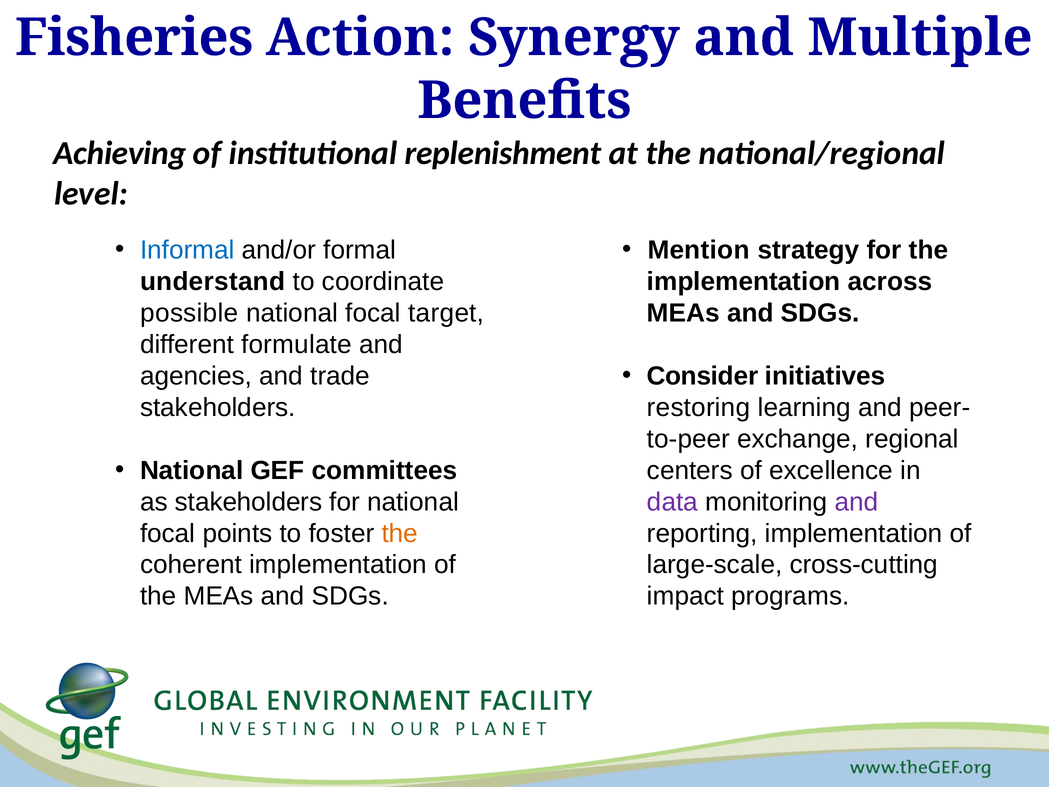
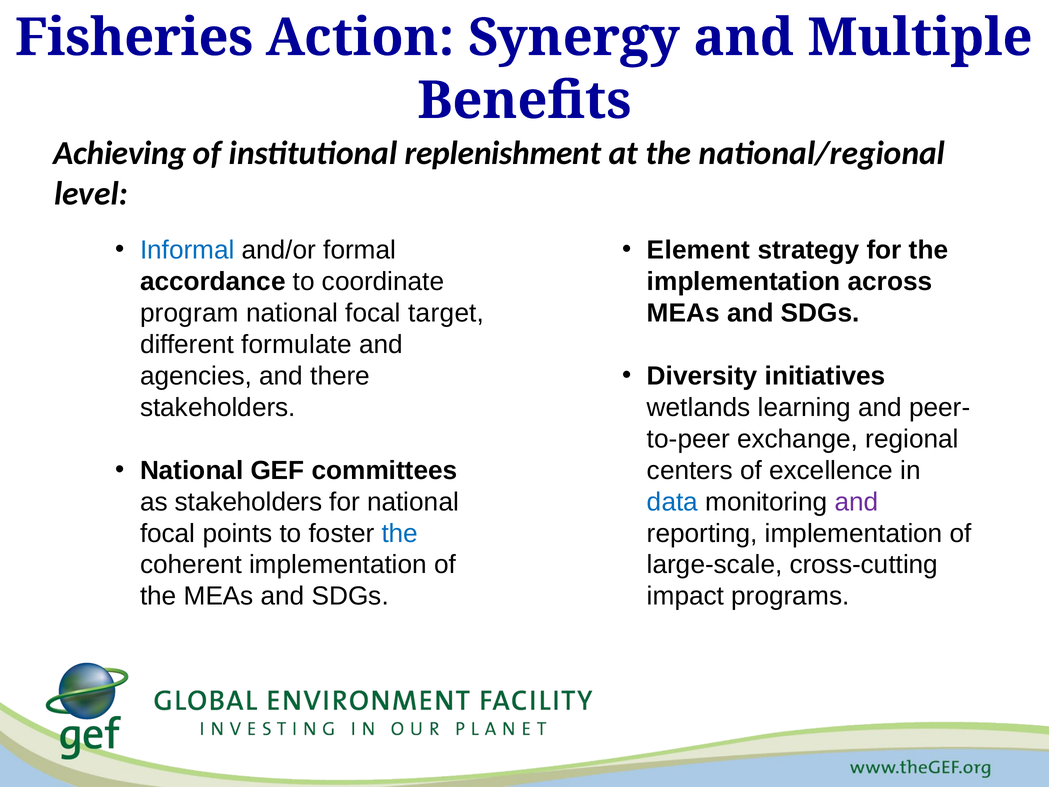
Mention: Mention -> Element
understand: understand -> accordance
possible: possible -> program
Consider: Consider -> Diversity
trade: trade -> there
restoring: restoring -> wetlands
data colour: purple -> blue
the at (400, 533) colour: orange -> blue
